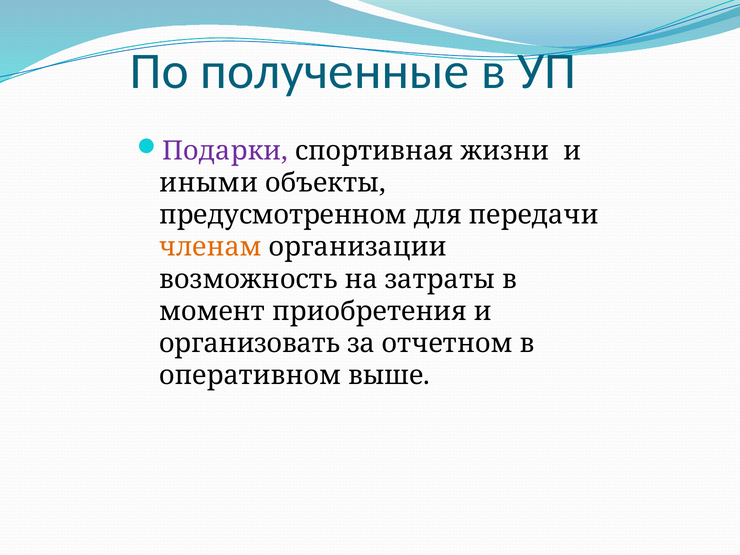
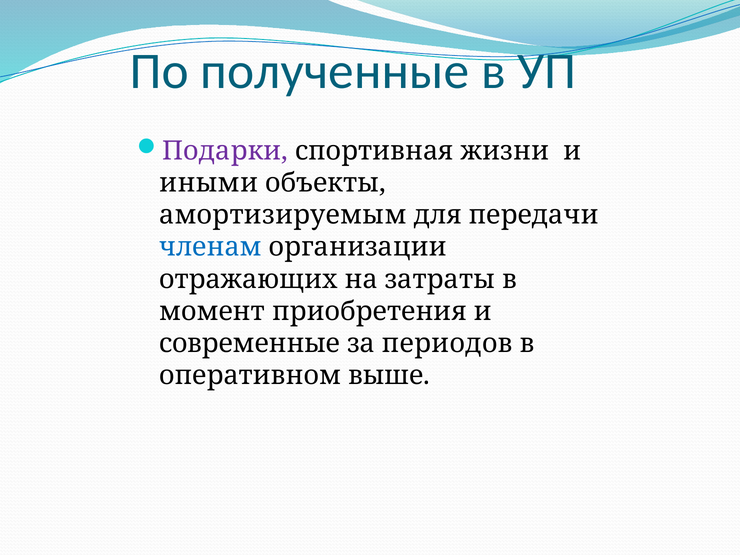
предусмотренном: предусмотренном -> амортизируемым
членам colour: orange -> blue
возможность: возможность -> отражающих
организовать: организовать -> современные
отчетном: отчетном -> периодов
